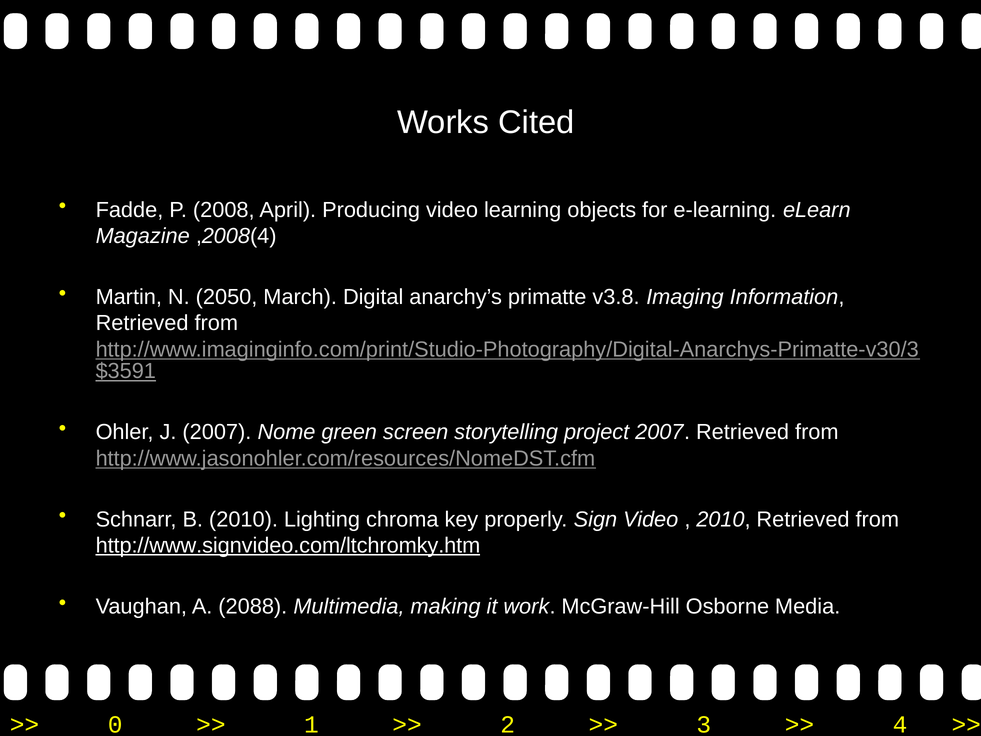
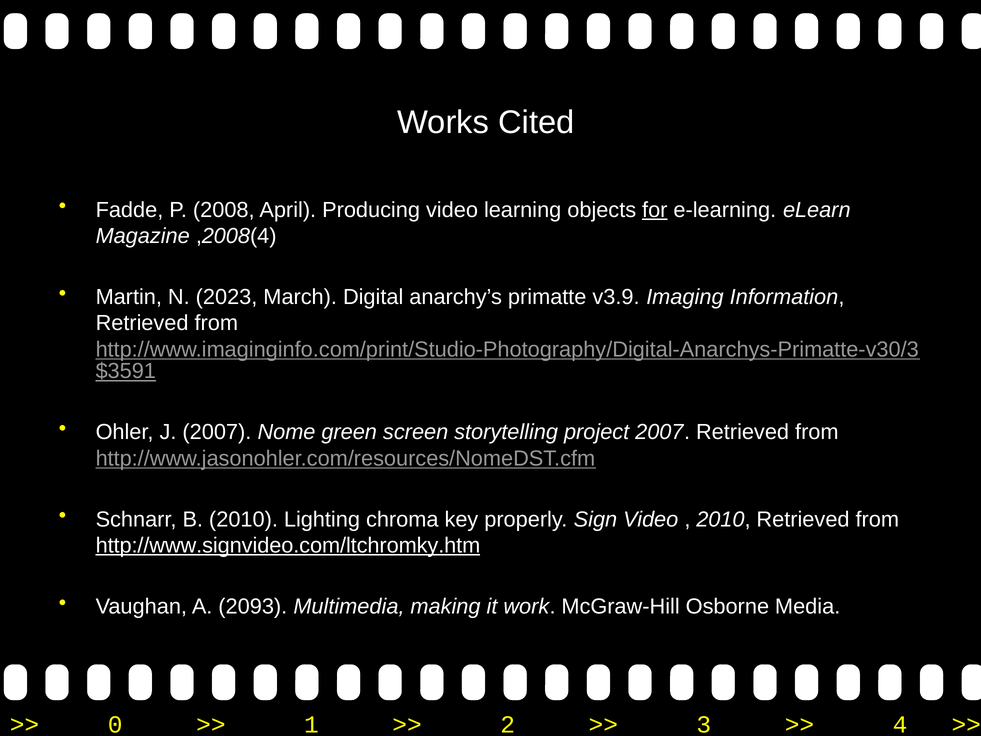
for underline: none -> present
2050: 2050 -> 2023
v3.8: v3.8 -> v3.9
2088: 2088 -> 2093
